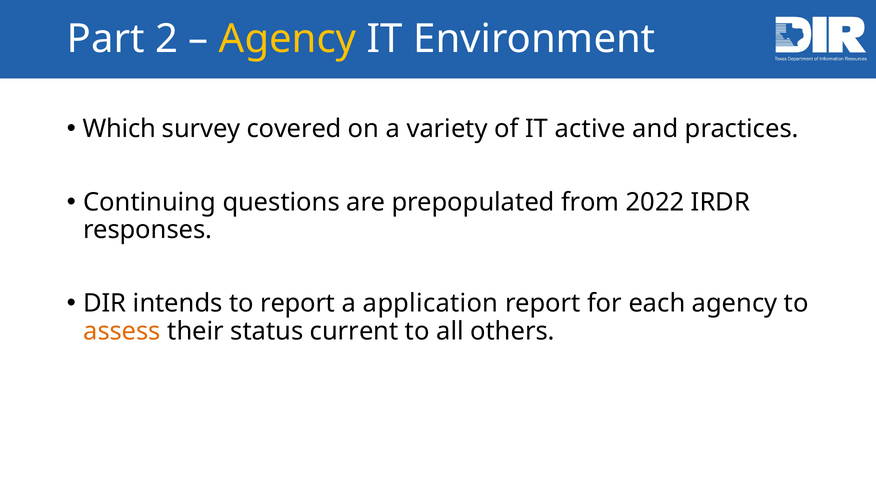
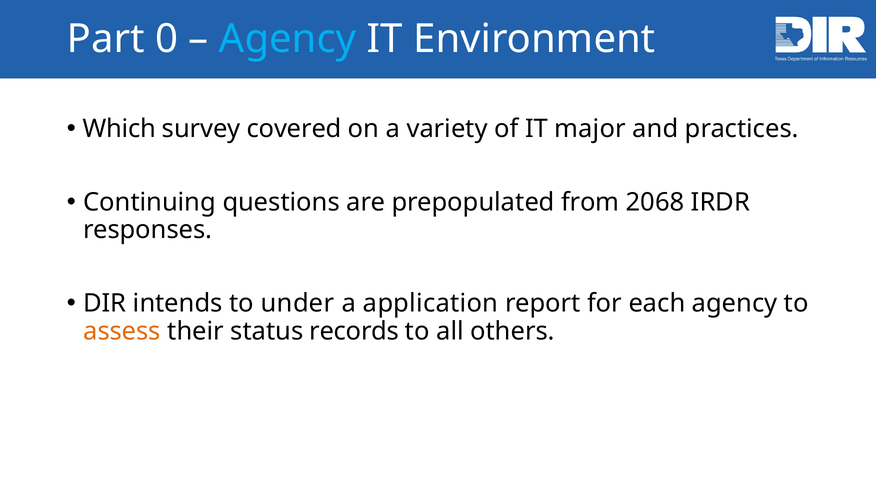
2: 2 -> 0
Agency at (288, 39) colour: yellow -> light blue
active: active -> major
2022: 2022 -> 2068
to report: report -> under
current: current -> records
